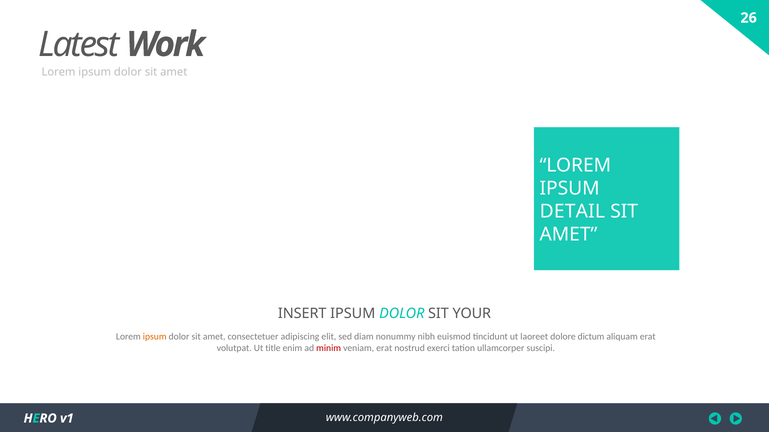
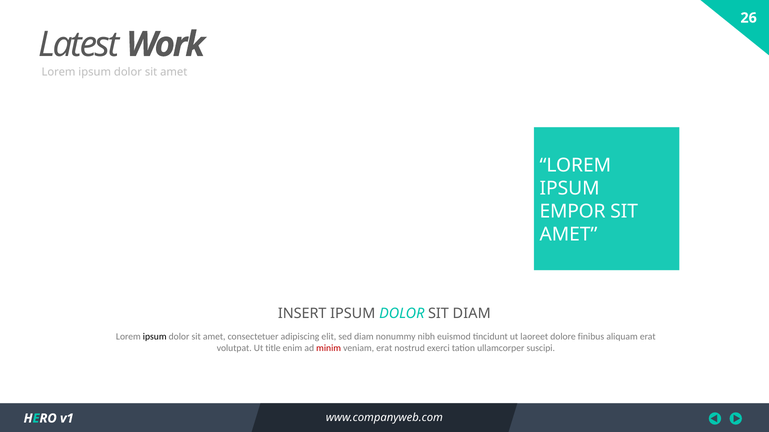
DETAIL: DETAIL -> EMPOR
SIT YOUR: YOUR -> DIAM
ipsum at (155, 337) colour: orange -> black
dictum: dictum -> finibus
